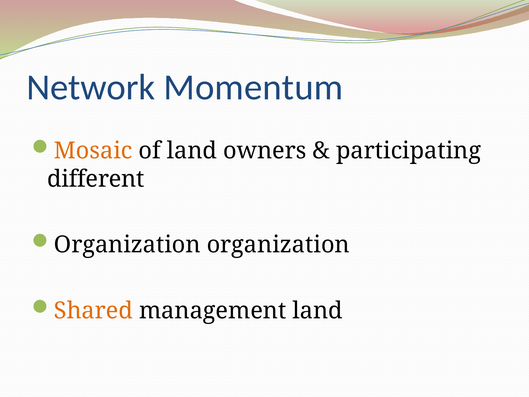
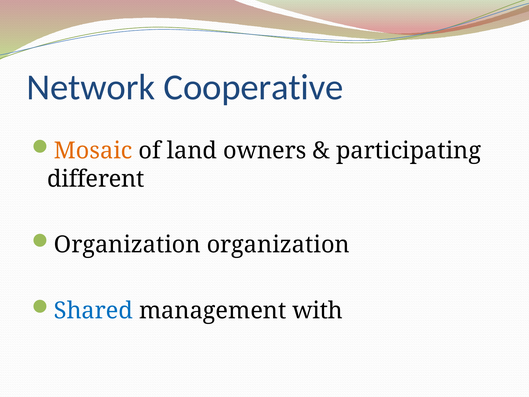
Momentum: Momentum -> Cooperative
Shared colour: orange -> blue
management land: land -> with
